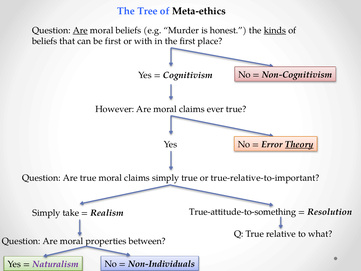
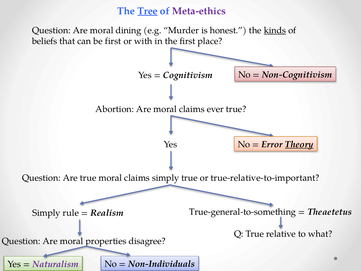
Tree underline: none -> present
Meta-ethics colour: black -> purple
Are at (80, 30) underline: present -> none
moral beliefs: beliefs -> dining
However: However -> Abortion
take: take -> rule
True-attitude-to-something: True-attitude-to-something -> True-general-to-something
Resolution: Resolution -> Theaetetus
between: between -> disagree
